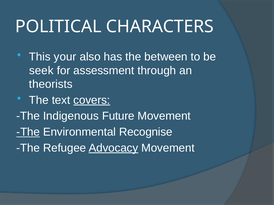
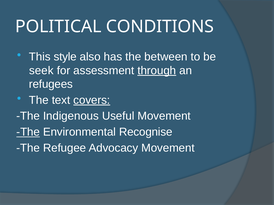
CHARACTERS: CHARACTERS -> CONDITIONS
your: your -> style
through underline: none -> present
theorists: theorists -> refugees
Future: Future -> Useful
Advocacy underline: present -> none
